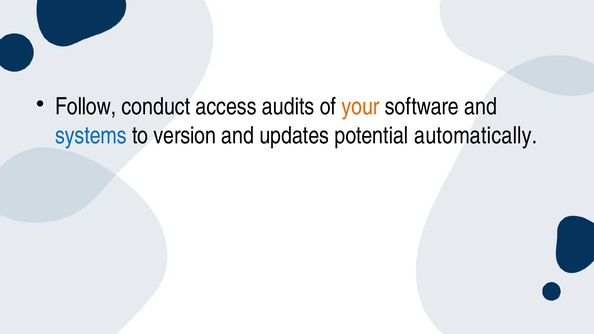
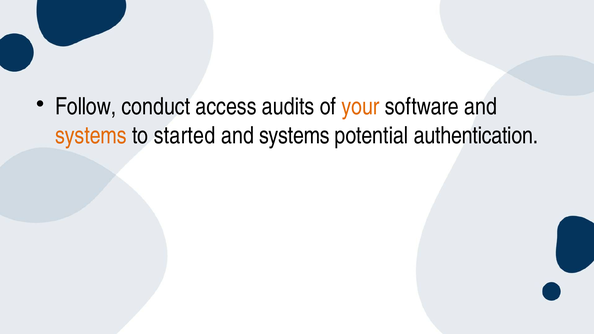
systems at (91, 135) colour: blue -> orange
version: version -> started
updates at (294, 135): updates -> systems
automatically: automatically -> authentication
